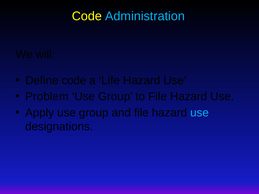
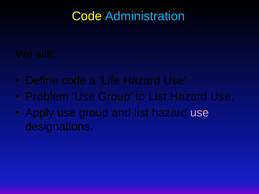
to File: File -> List
and file: file -> list
use at (200, 113) colour: light blue -> pink
